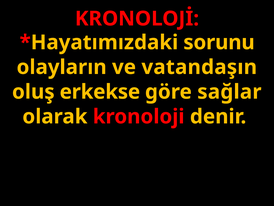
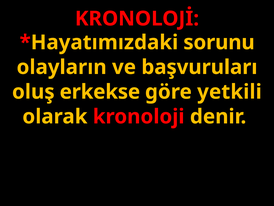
vatandaşın: vatandaşın -> başvuruları
sağlar: sağlar -> yetkili
